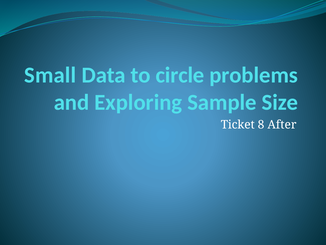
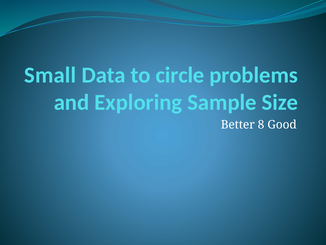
Ticket: Ticket -> Better
After: After -> Good
